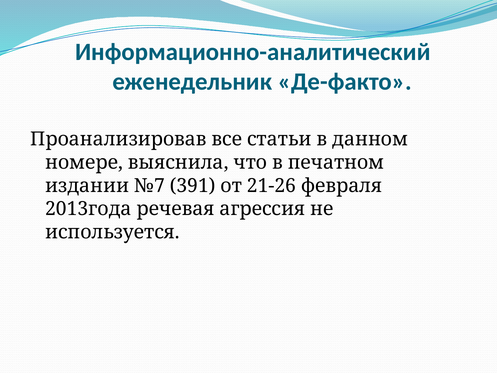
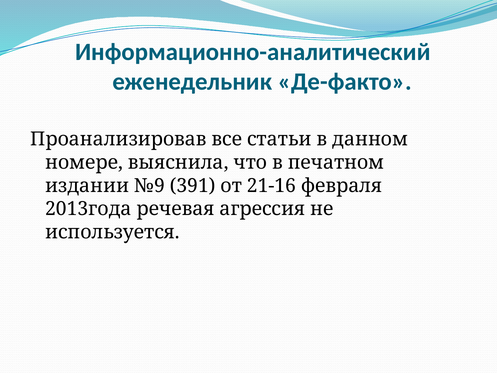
№7: №7 -> №9
21-26: 21-26 -> 21-16
